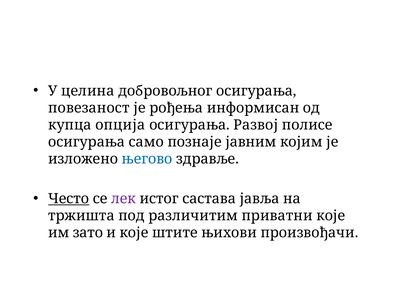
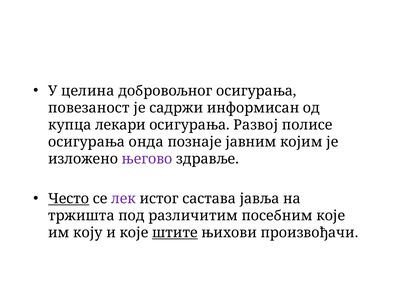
рођења: рођења -> садржи
опција: опција -> лекари
само: само -> онда
његово colour: blue -> purple
приватни: приватни -> посебним
зато: зато -> коју
штите underline: none -> present
